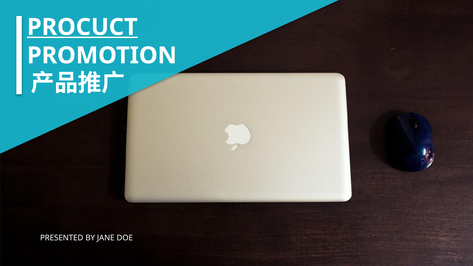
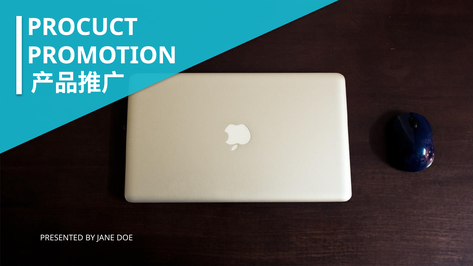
PROCUCT underline: present -> none
